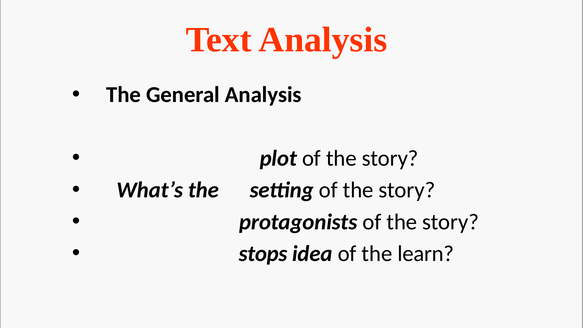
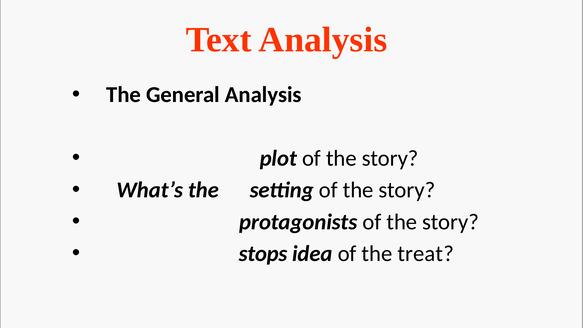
learn: learn -> treat
